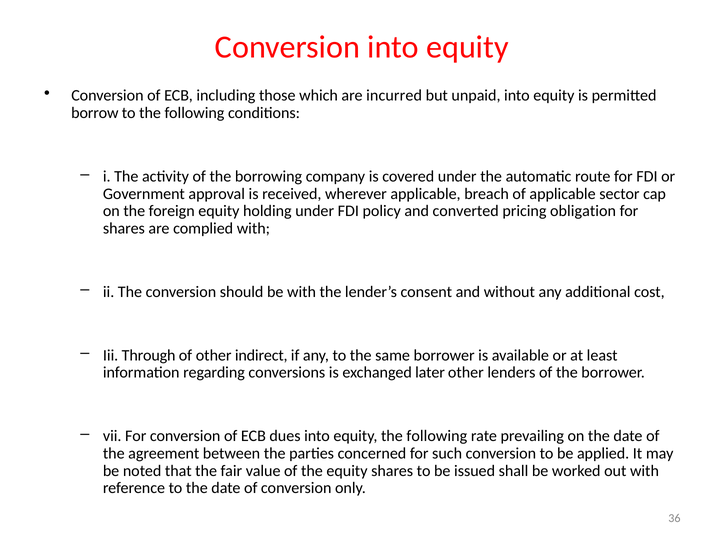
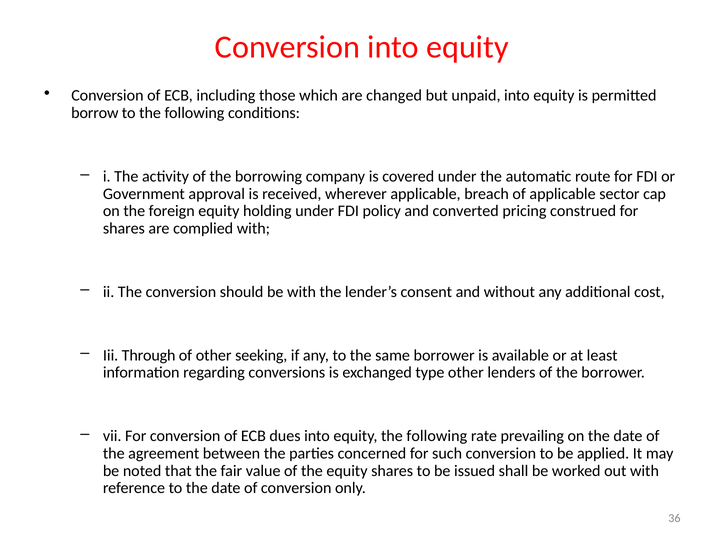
incurred: incurred -> changed
obligation: obligation -> construed
indirect: indirect -> seeking
later: later -> type
